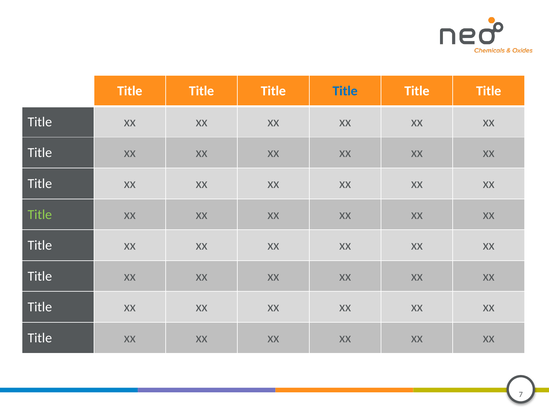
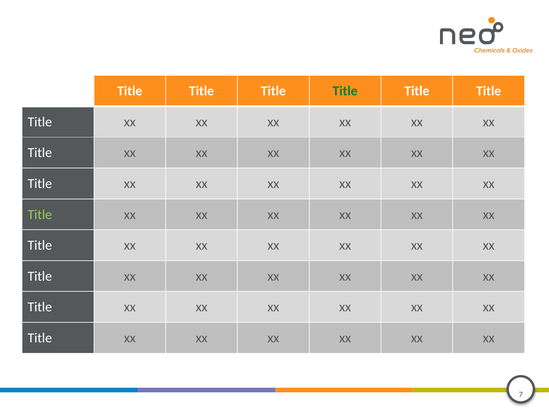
Title at (345, 91) colour: blue -> green
